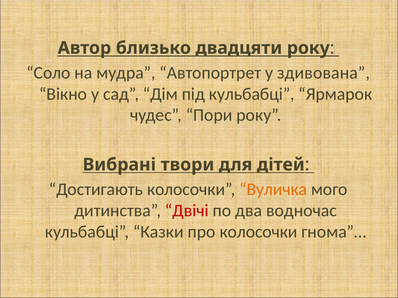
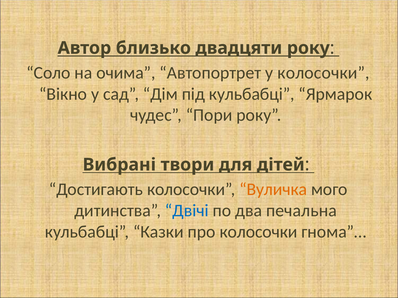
мудра: мудра -> очима
у здивована: здивована -> колосочки
Двічі colour: red -> blue
водночас: водночас -> печальна
